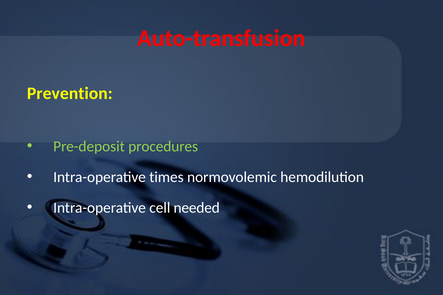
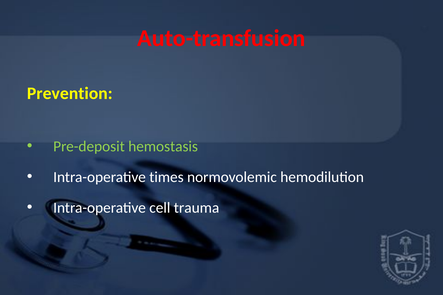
procedures: procedures -> hemostasis
needed: needed -> trauma
